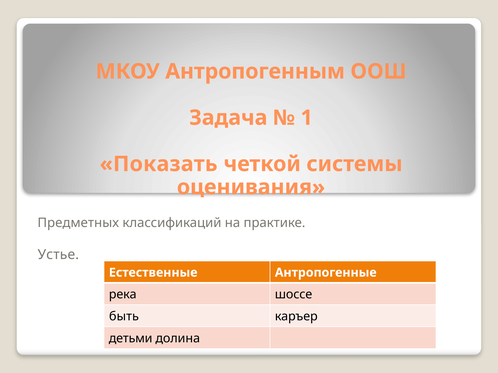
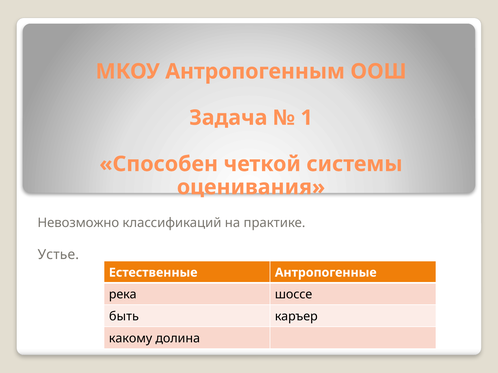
Показать: Показать -> Способен
Предметных: Предметных -> Невозможно
детьми: детьми -> какому
